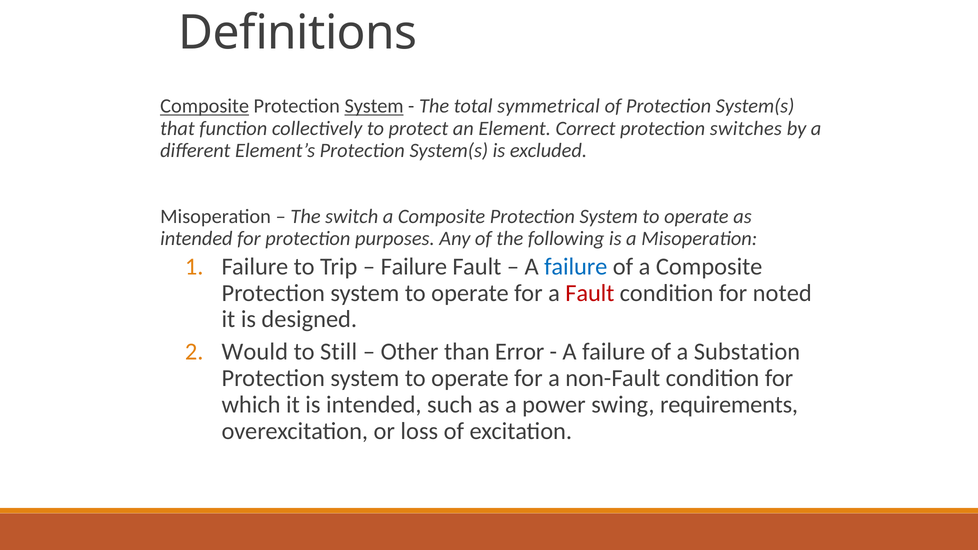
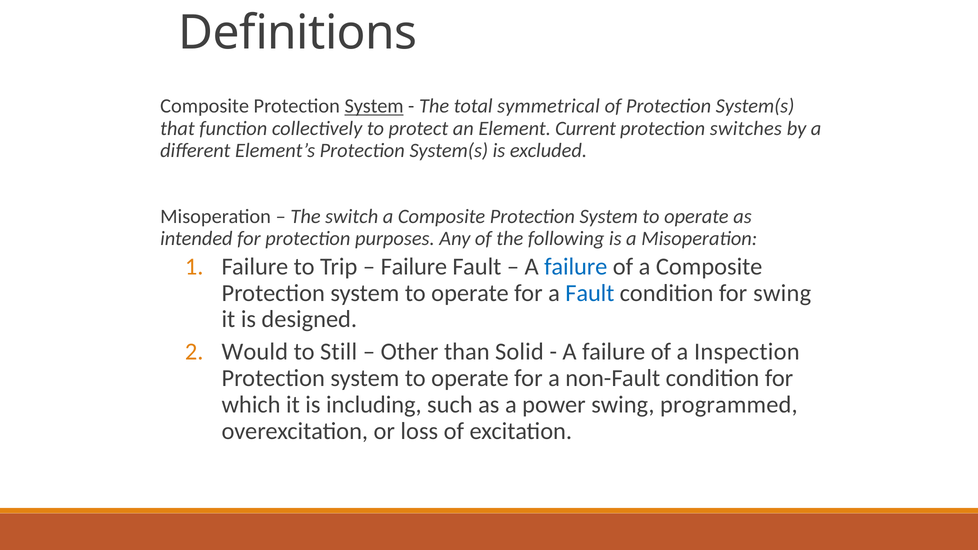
Composite at (205, 106) underline: present -> none
Correct: Correct -> Current
Fault at (590, 293) colour: red -> blue
for noted: noted -> swing
Error: Error -> Solid
Substation: Substation -> Inspection
is intended: intended -> including
requirements: requirements -> programmed
